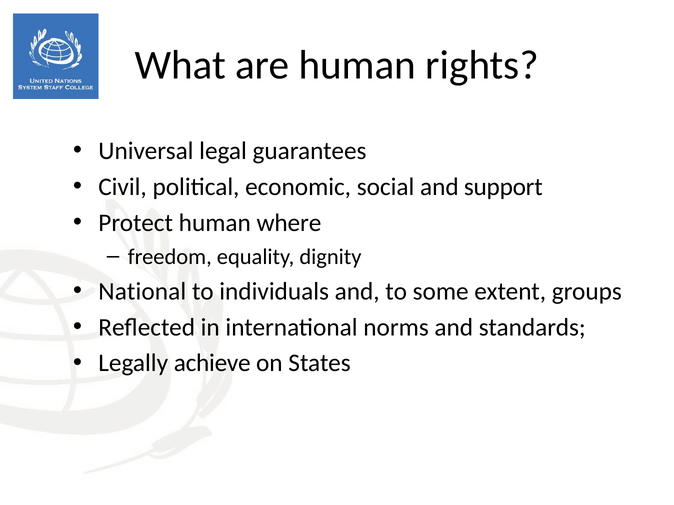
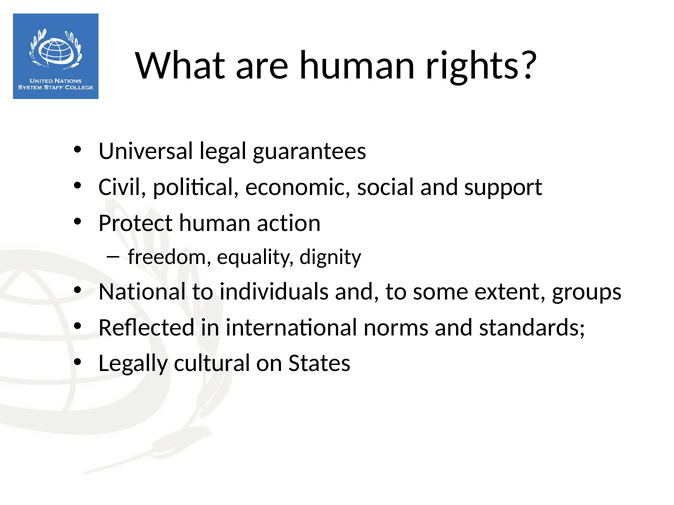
where: where -> action
achieve: achieve -> cultural
